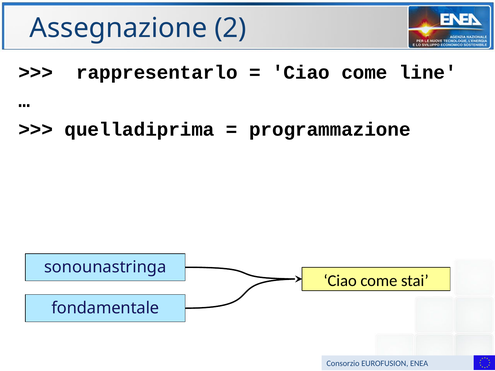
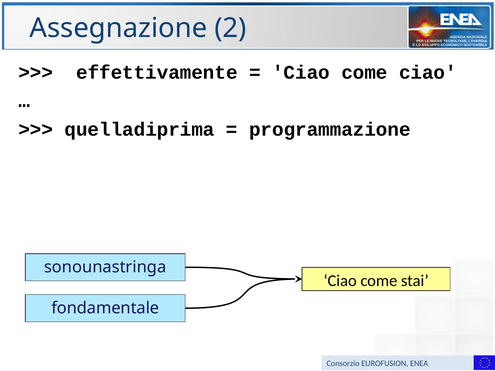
rappresentarlo: rappresentarlo -> effettivamente
come line: line -> ciao
